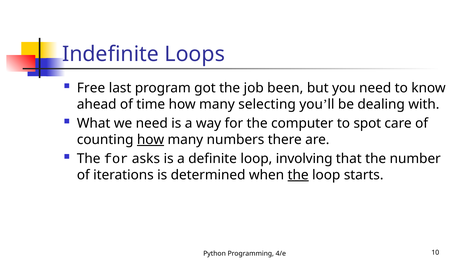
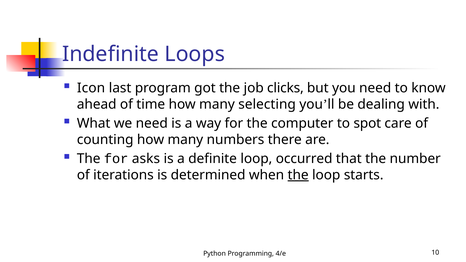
Free: Free -> Icon
been: been -> clicks
how at (151, 140) underline: present -> none
involving: involving -> occurred
